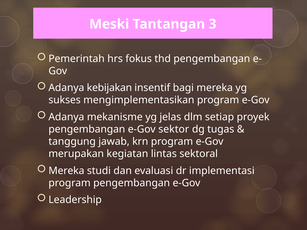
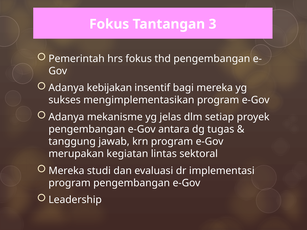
Meski at (109, 24): Meski -> Fokus
sektor: sektor -> antara
